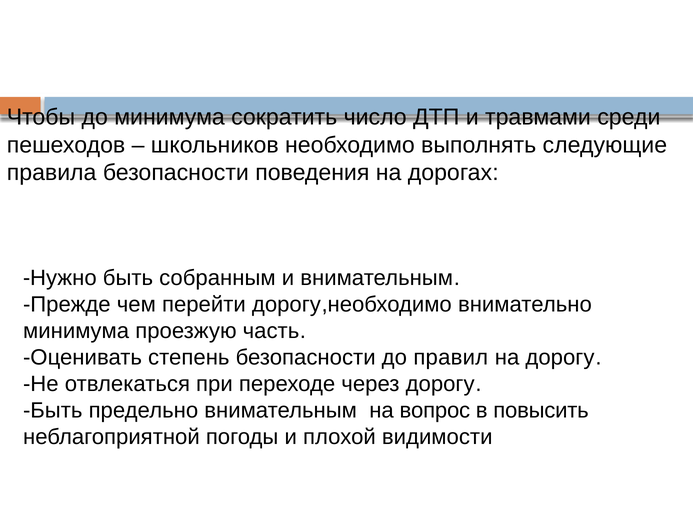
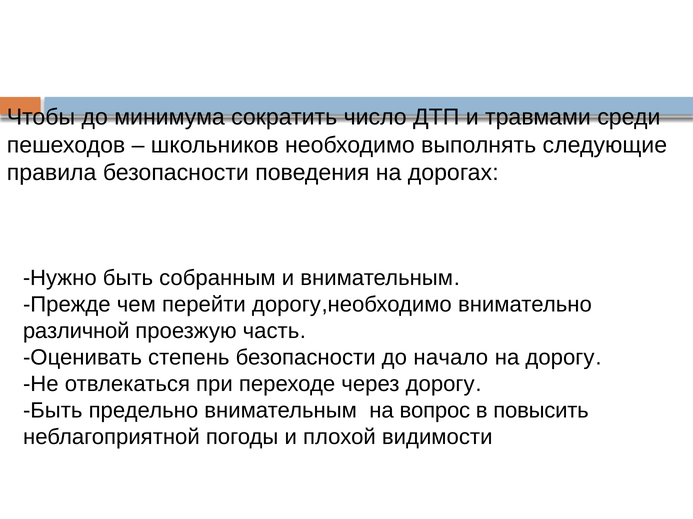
минимума at (76, 331): минимума -> различной
правил: правил -> начало
